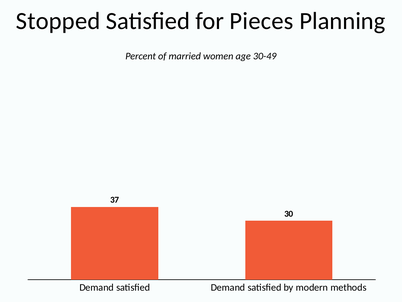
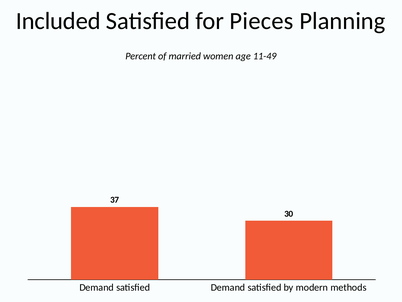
Stopped: Stopped -> Included
30-49: 30-49 -> 11-49
